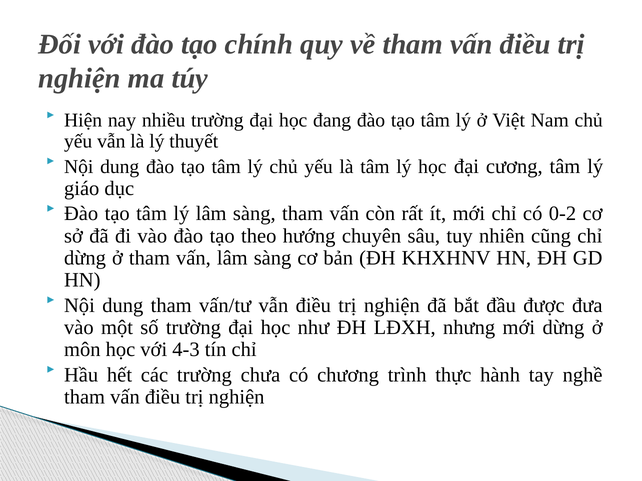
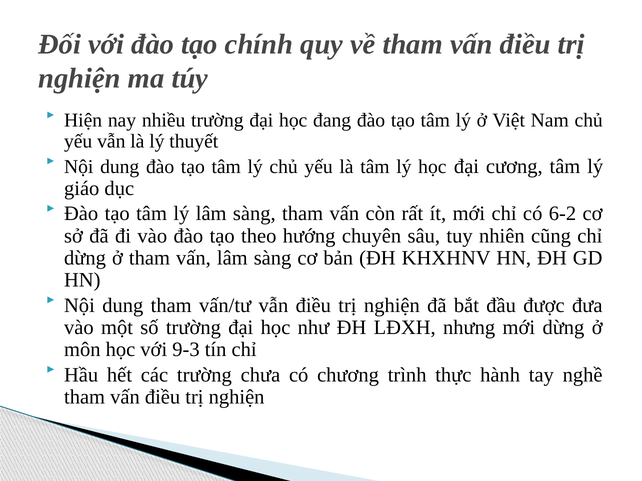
0-2: 0-2 -> 6-2
4-3: 4-3 -> 9-3
